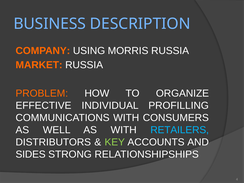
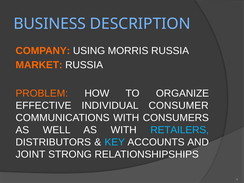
PROFILLING: PROFILLING -> CONSUMER
KEY colour: light green -> light blue
SIDES: SIDES -> JOINT
